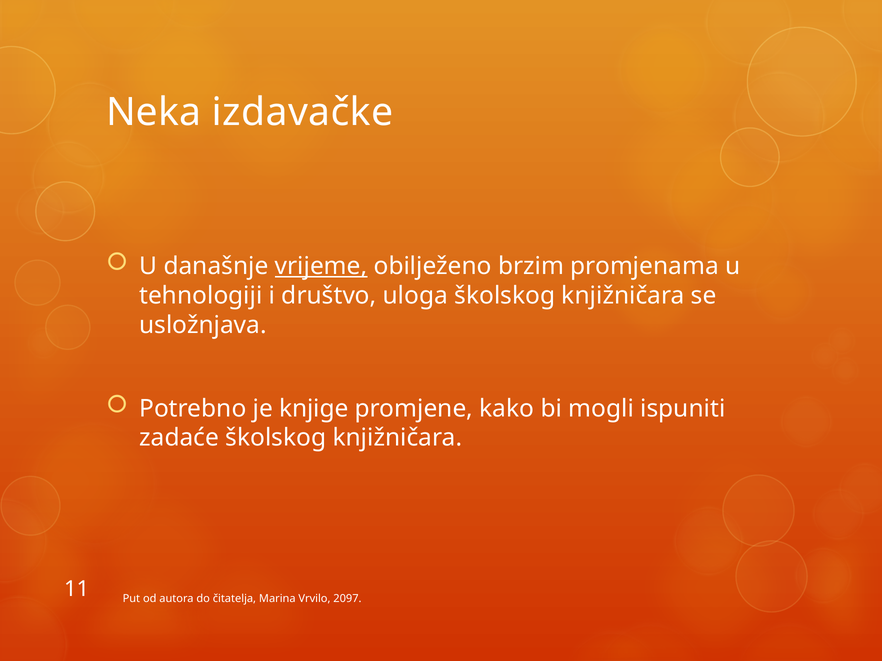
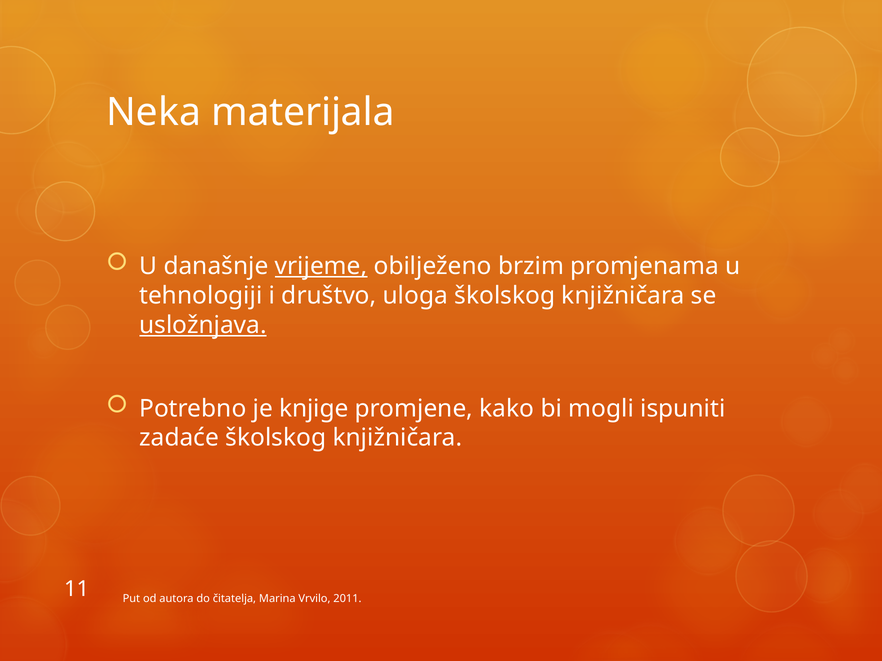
izdavačke: izdavačke -> materijala
usložnjava underline: none -> present
2097: 2097 -> 2011
